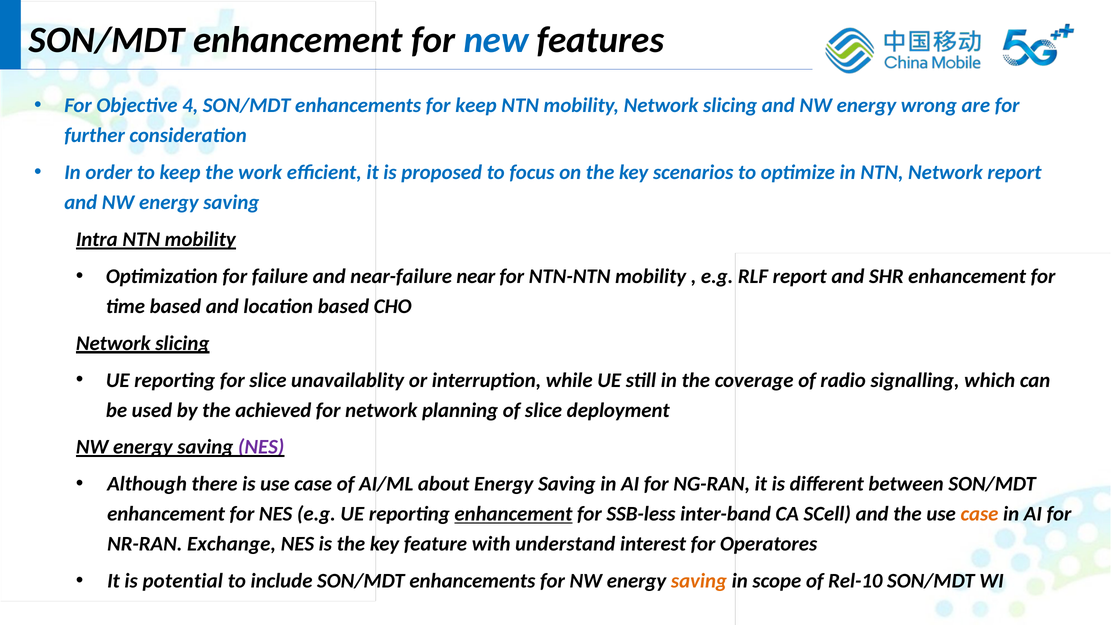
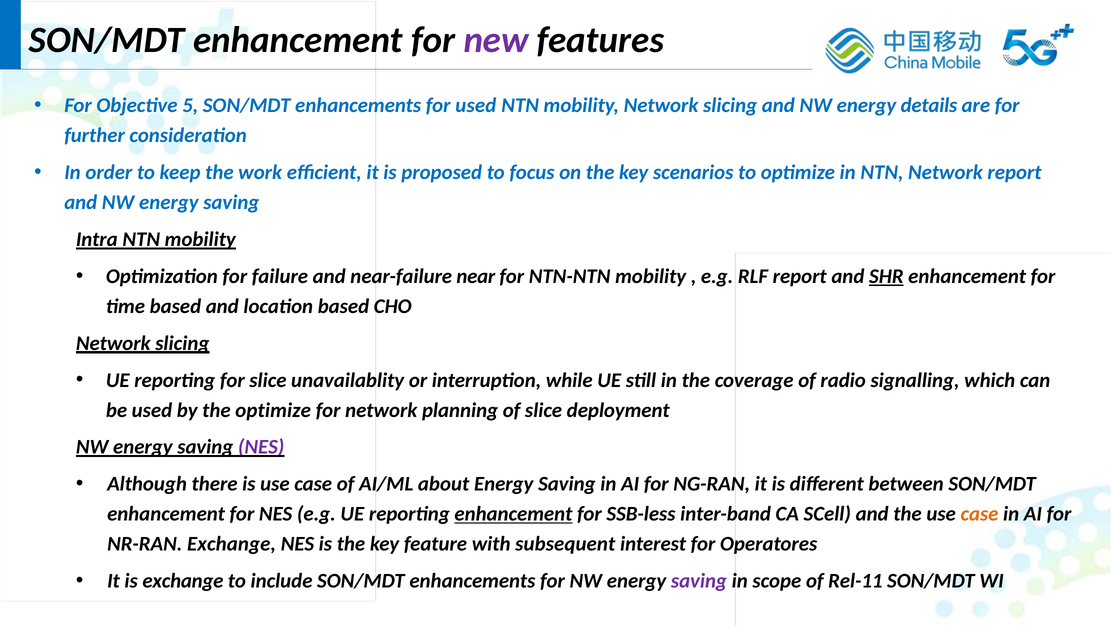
new colour: blue -> purple
4: 4 -> 5
for keep: keep -> used
wrong: wrong -> details
SHR underline: none -> present
the achieved: achieved -> optimize
understand: understand -> subsequent
is potential: potential -> exchange
saving at (699, 581) colour: orange -> purple
Rel-10: Rel-10 -> Rel-11
